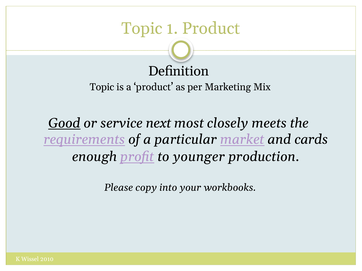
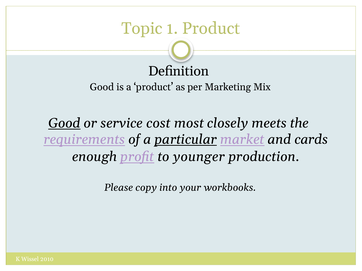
Topic at (102, 87): Topic -> Good
next: next -> cost
particular underline: none -> present
